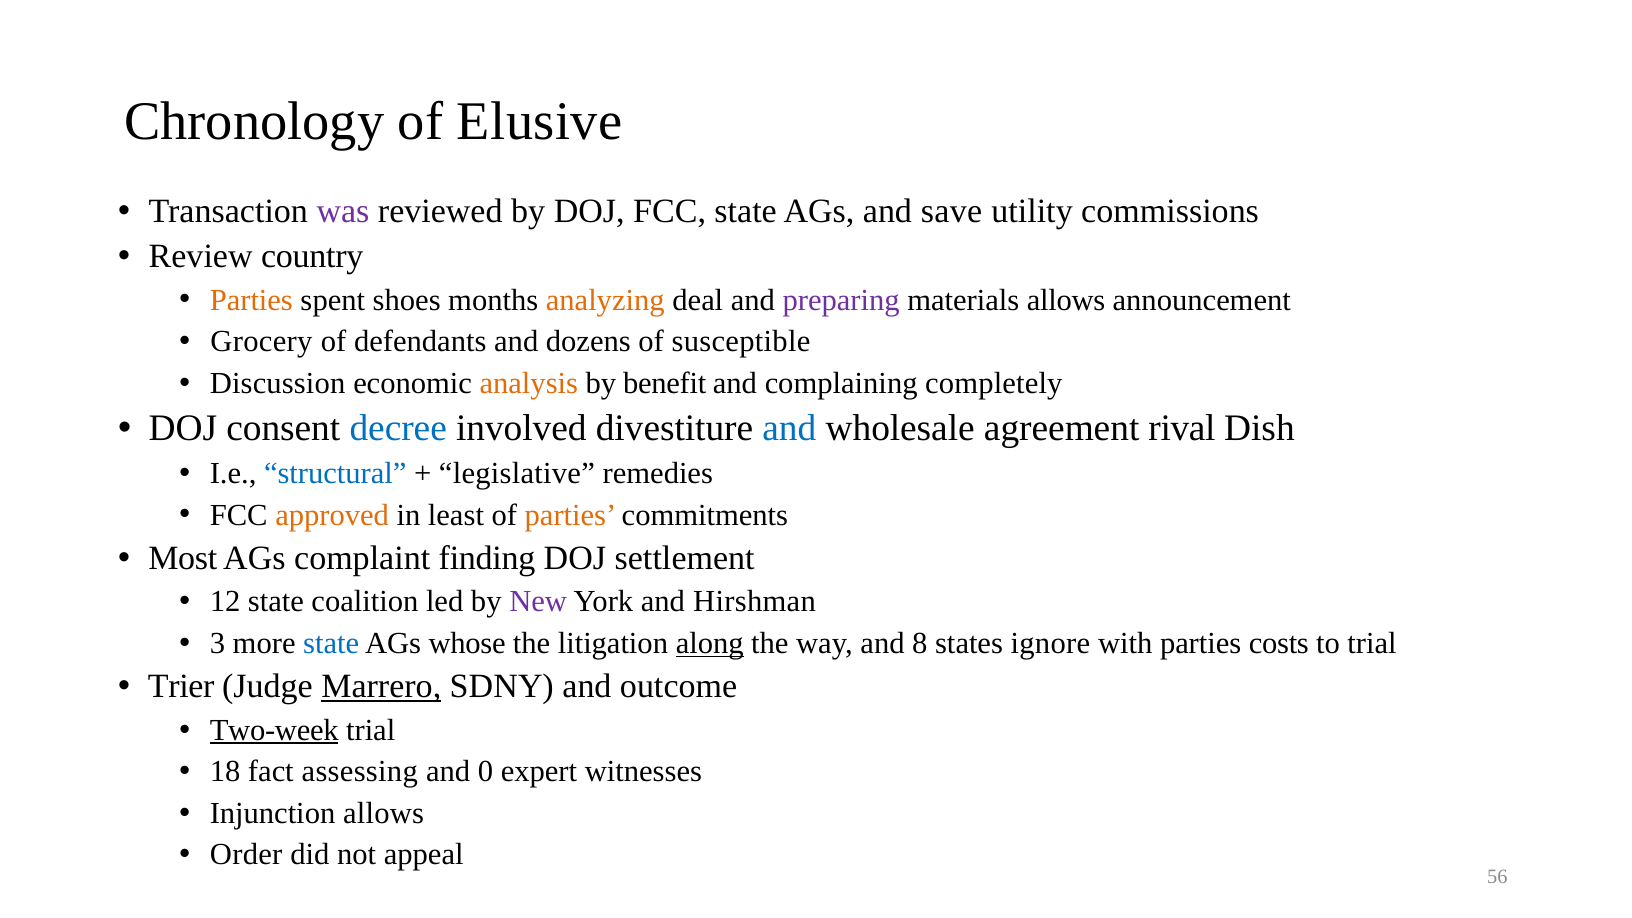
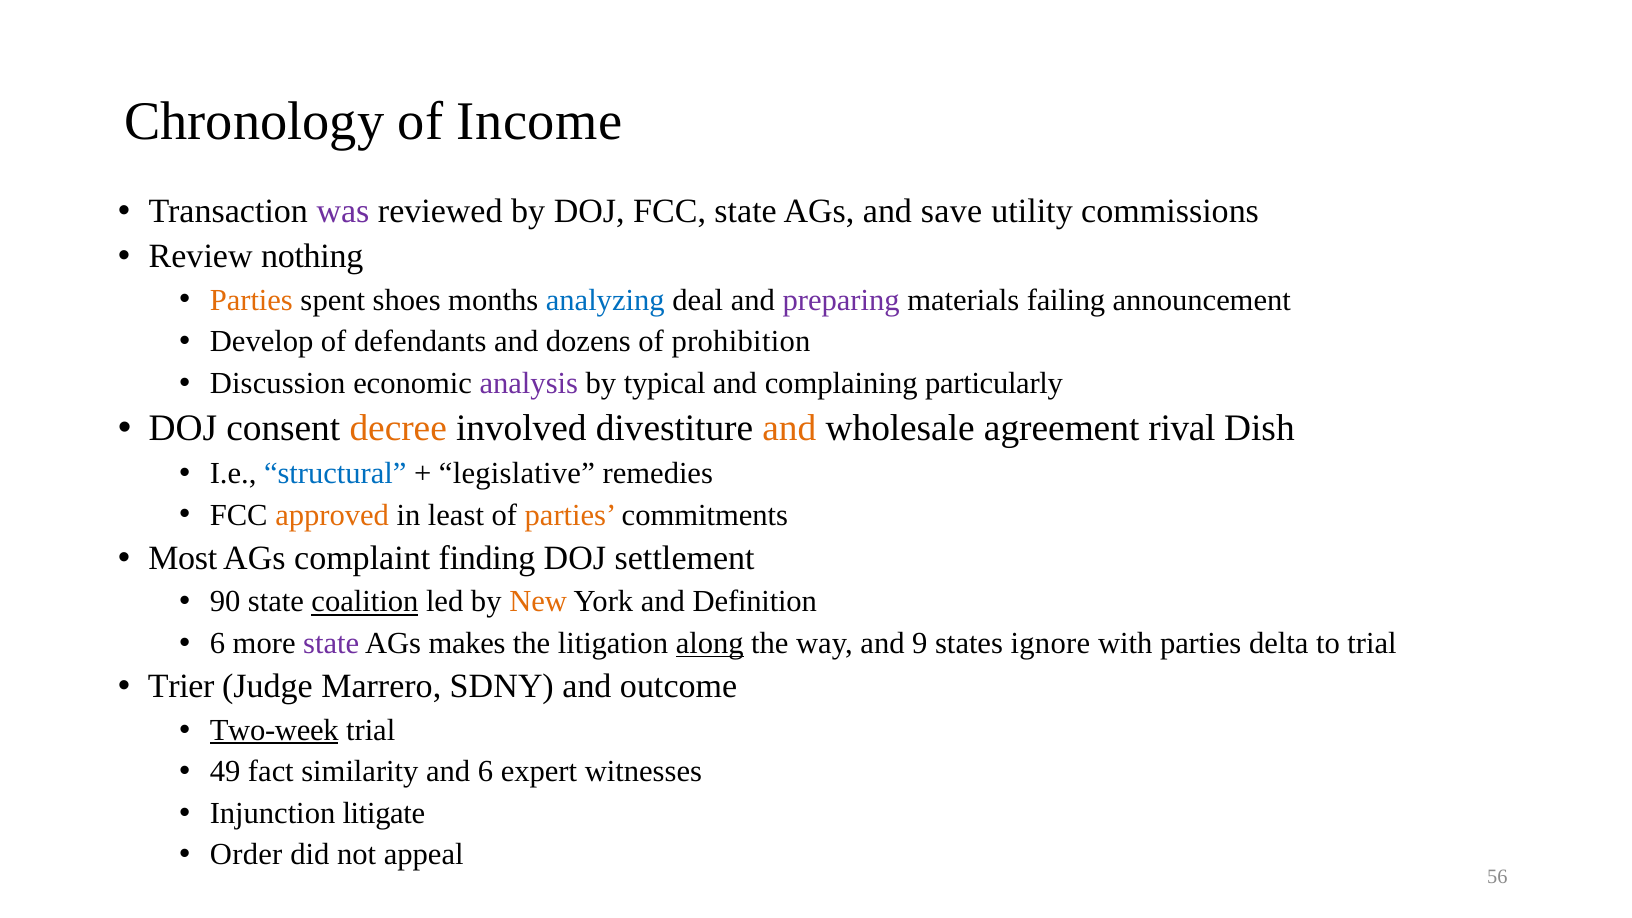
Elusive: Elusive -> Income
country: country -> nothing
analyzing colour: orange -> blue
materials allows: allows -> failing
Grocery: Grocery -> Develop
susceptible: susceptible -> prohibition
analysis colour: orange -> purple
benefit: benefit -> typical
completely: completely -> particularly
decree colour: blue -> orange
and at (789, 428) colour: blue -> orange
12: 12 -> 90
coalition underline: none -> present
New colour: purple -> orange
Hirshman: Hirshman -> Definition
3 at (218, 643): 3 -> 6
state at (331, 643) colour: blue -> purple
whose: whose -> makes
8: 8 -> 9
costs: costs -> delta
Marrero underline: present -> none
18: 18 -> 49
assessing: assessing -> similarity
and 0: 0 -> 6
Injunction allows: allows -> litigate
